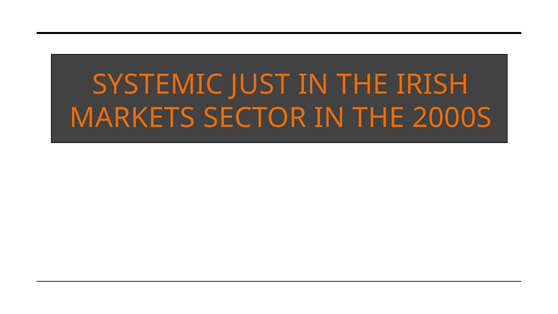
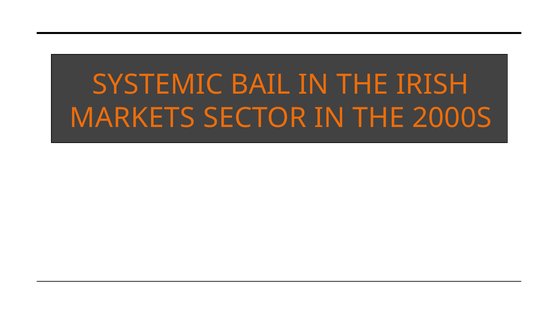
JUST: JUST -> BAIL
